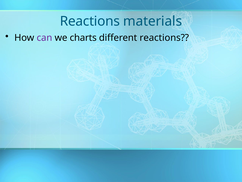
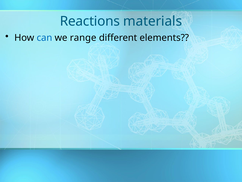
can colour: purple -> blue
charts: charts -> range
different reactions: reactions -> elements
